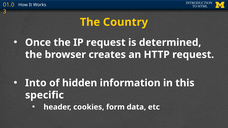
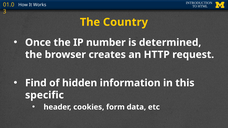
IP request: request -> number
Into: Into -> Find
